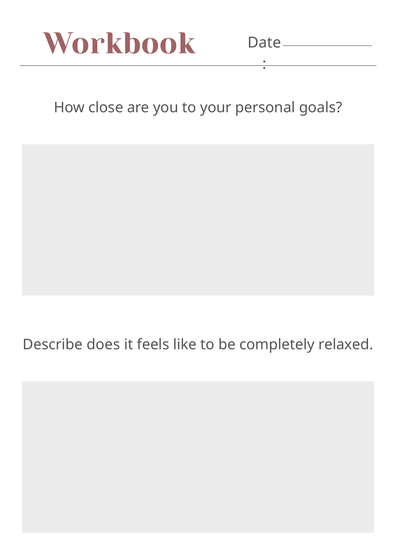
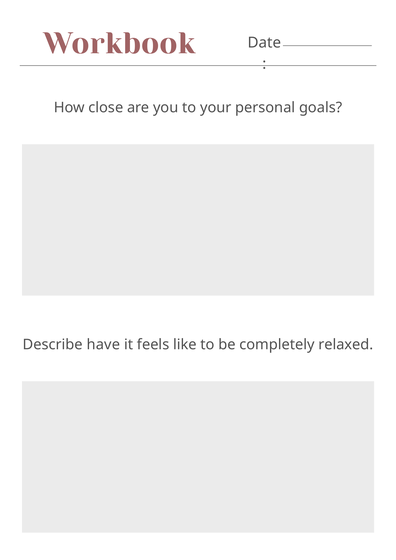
does: does -> have
